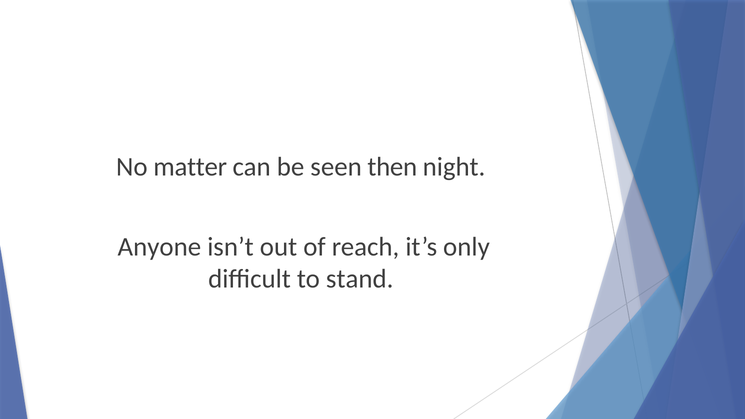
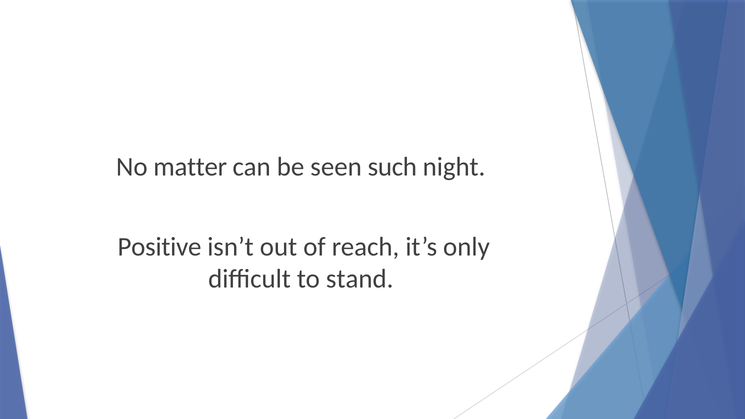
then: then -> such
Anyone: Anyone -> Positive
